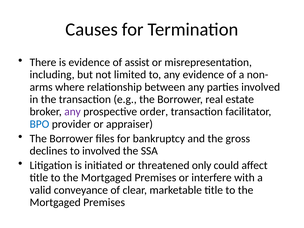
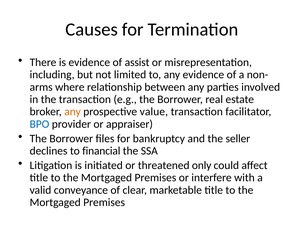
any at (73, 112) colour: purple -> orange
order: order -> value
gross: gross -> seller
to involved: involved -> financial
